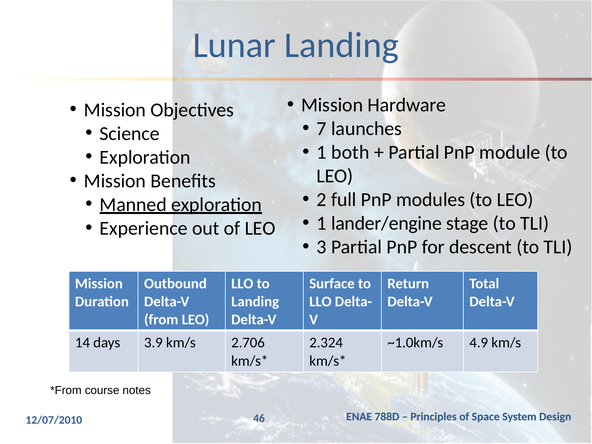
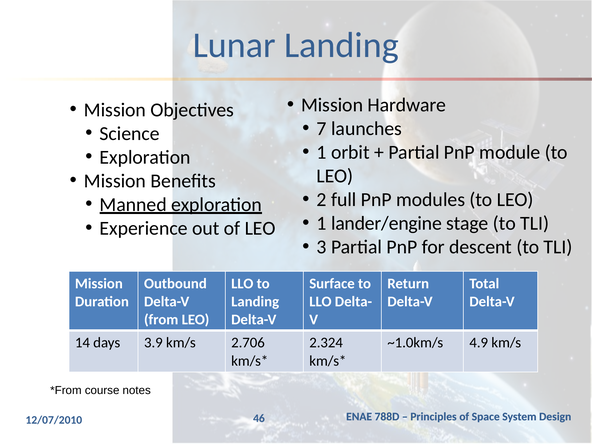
both: both -> orbit
